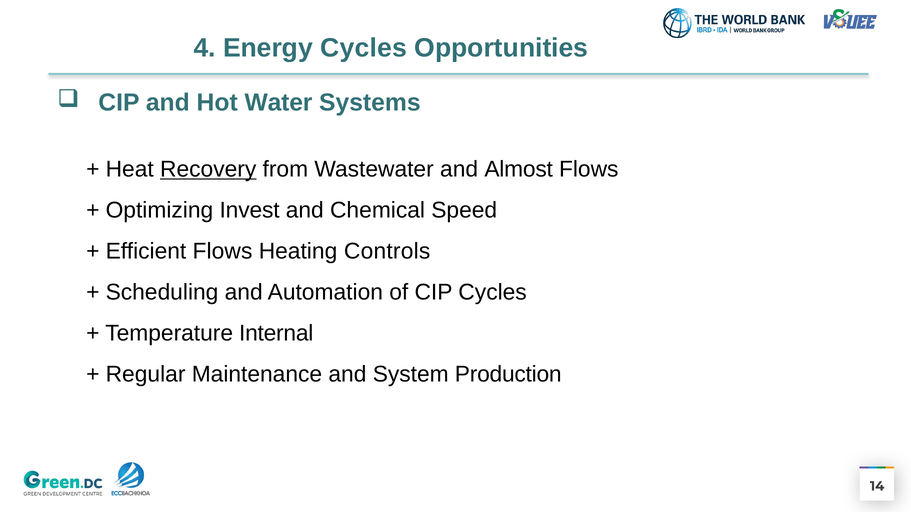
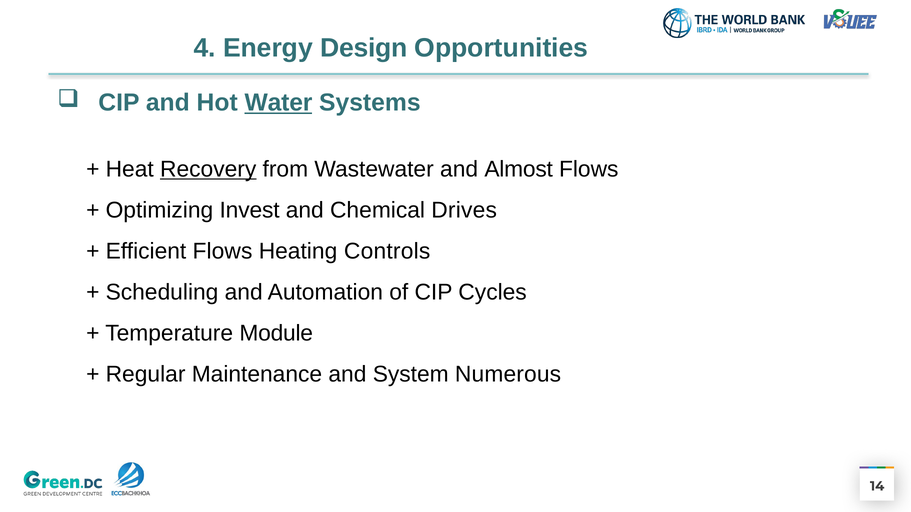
Energy Cycles: Cycles -> Design
Water underline: none -> present
Speed: Speed -> Drives
Internal: Internal -> Module
Production: Production -> Numerous
